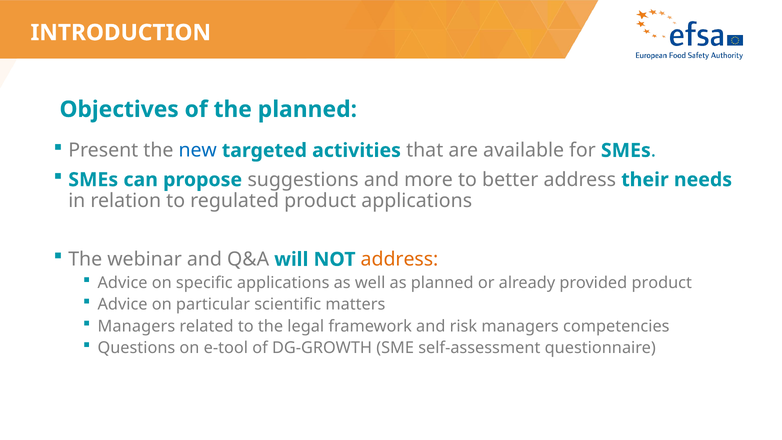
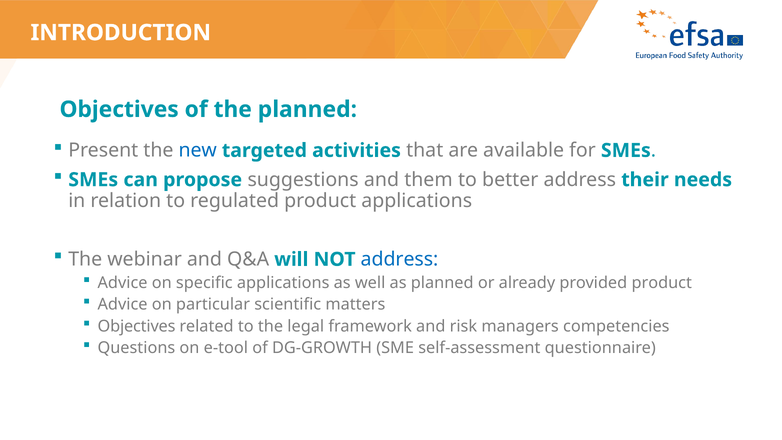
more: more -> them
address at (399, 259) colour: orange -> blue
Managers at (136, 326): Managers -> Objectives
